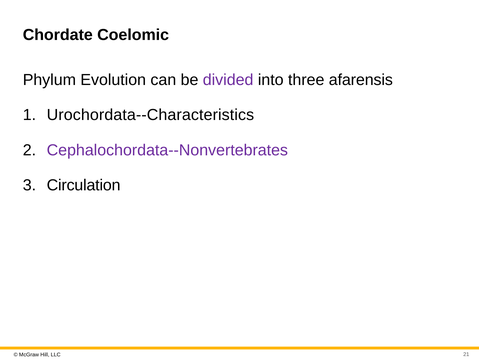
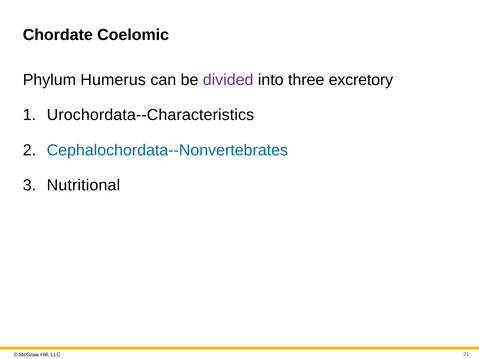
Evolution: Evolution -> Humerus
afarensis: afarensis -> excretory
Cephalochordata--Nonvertebrates colour: purple -> blue
Circulation: Circulation -> Nutritional
